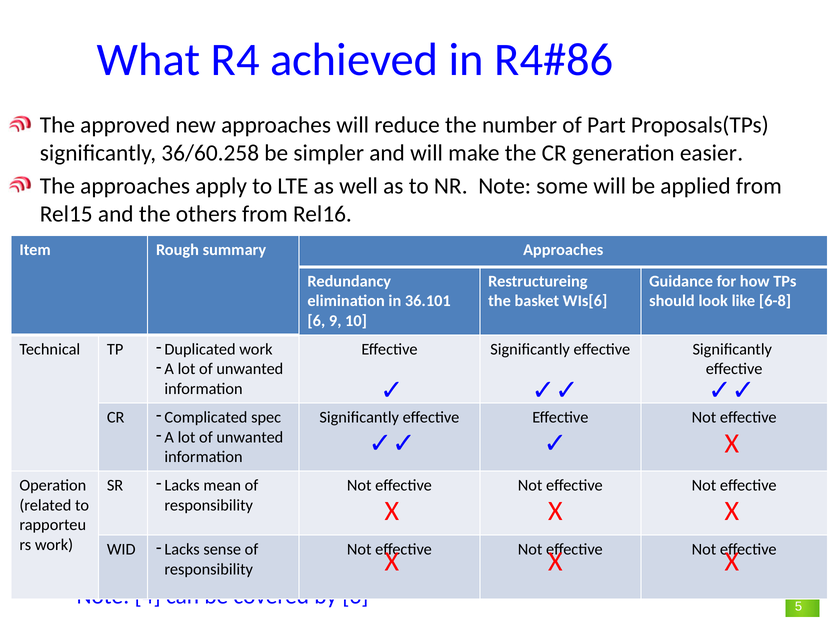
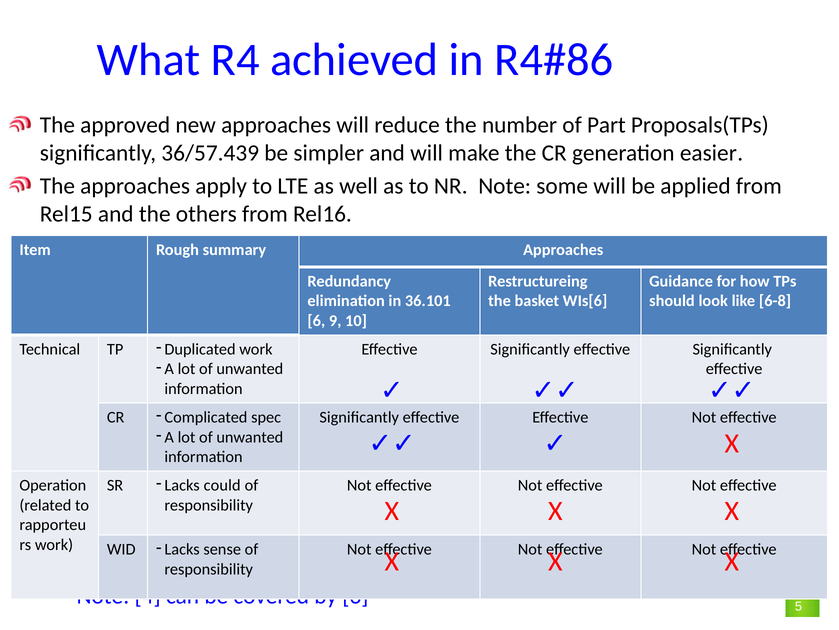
36/60.258: 36/60.258 -> 36/57.439
mean: mean -> could
